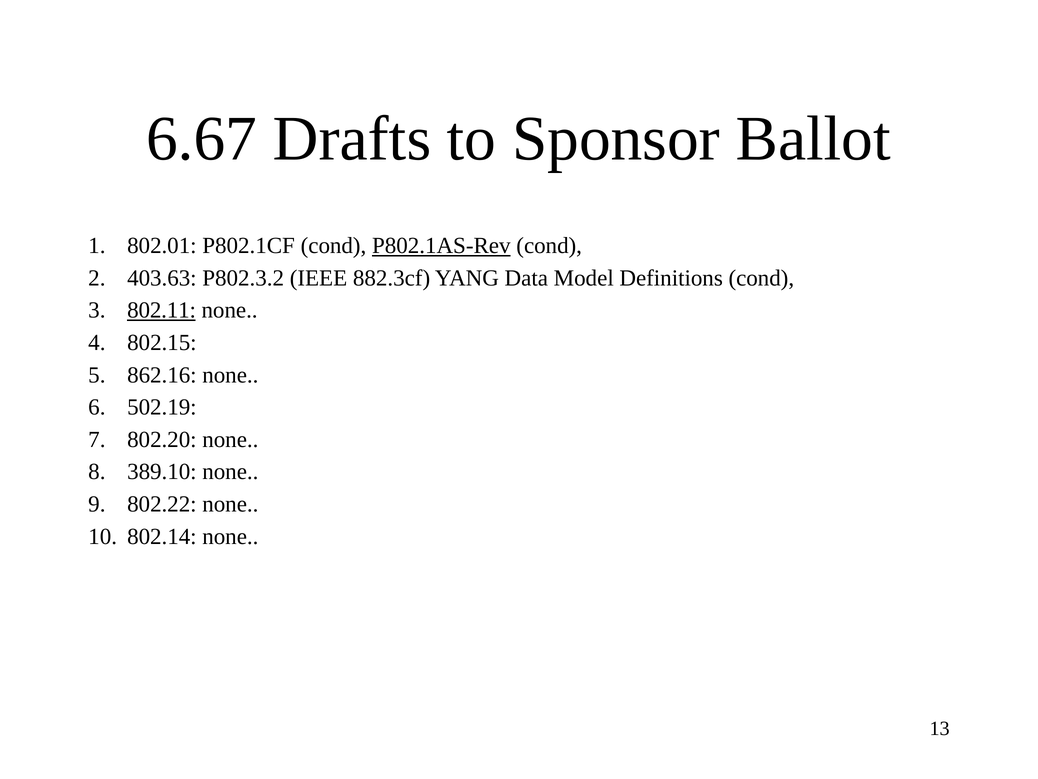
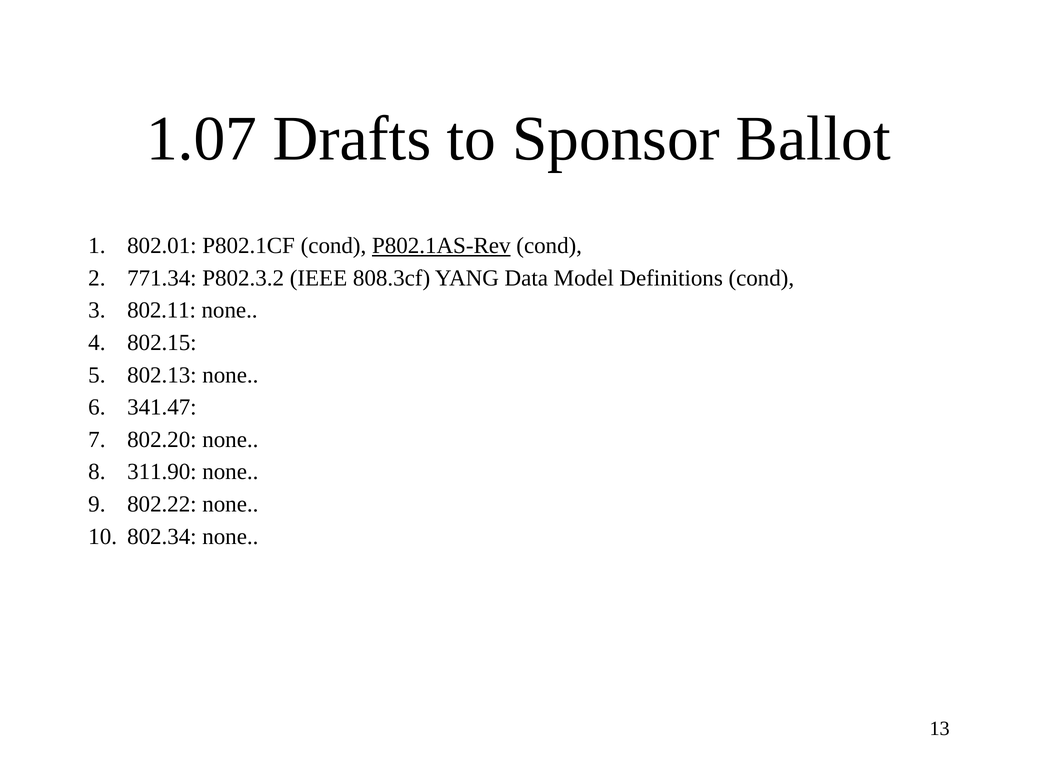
6.67: 6.67 -> 1.07
403.63: 403.63 -> 771.34
882.3cf: 882.3cf -> 808.3cf
802.11 underline: present -> none
862.16: 862.16 -> 802.13
502.19: 502.19 -> 341.47
389.10: 389.10 -> 311.90
802.14: 802.14 -> 802.34
